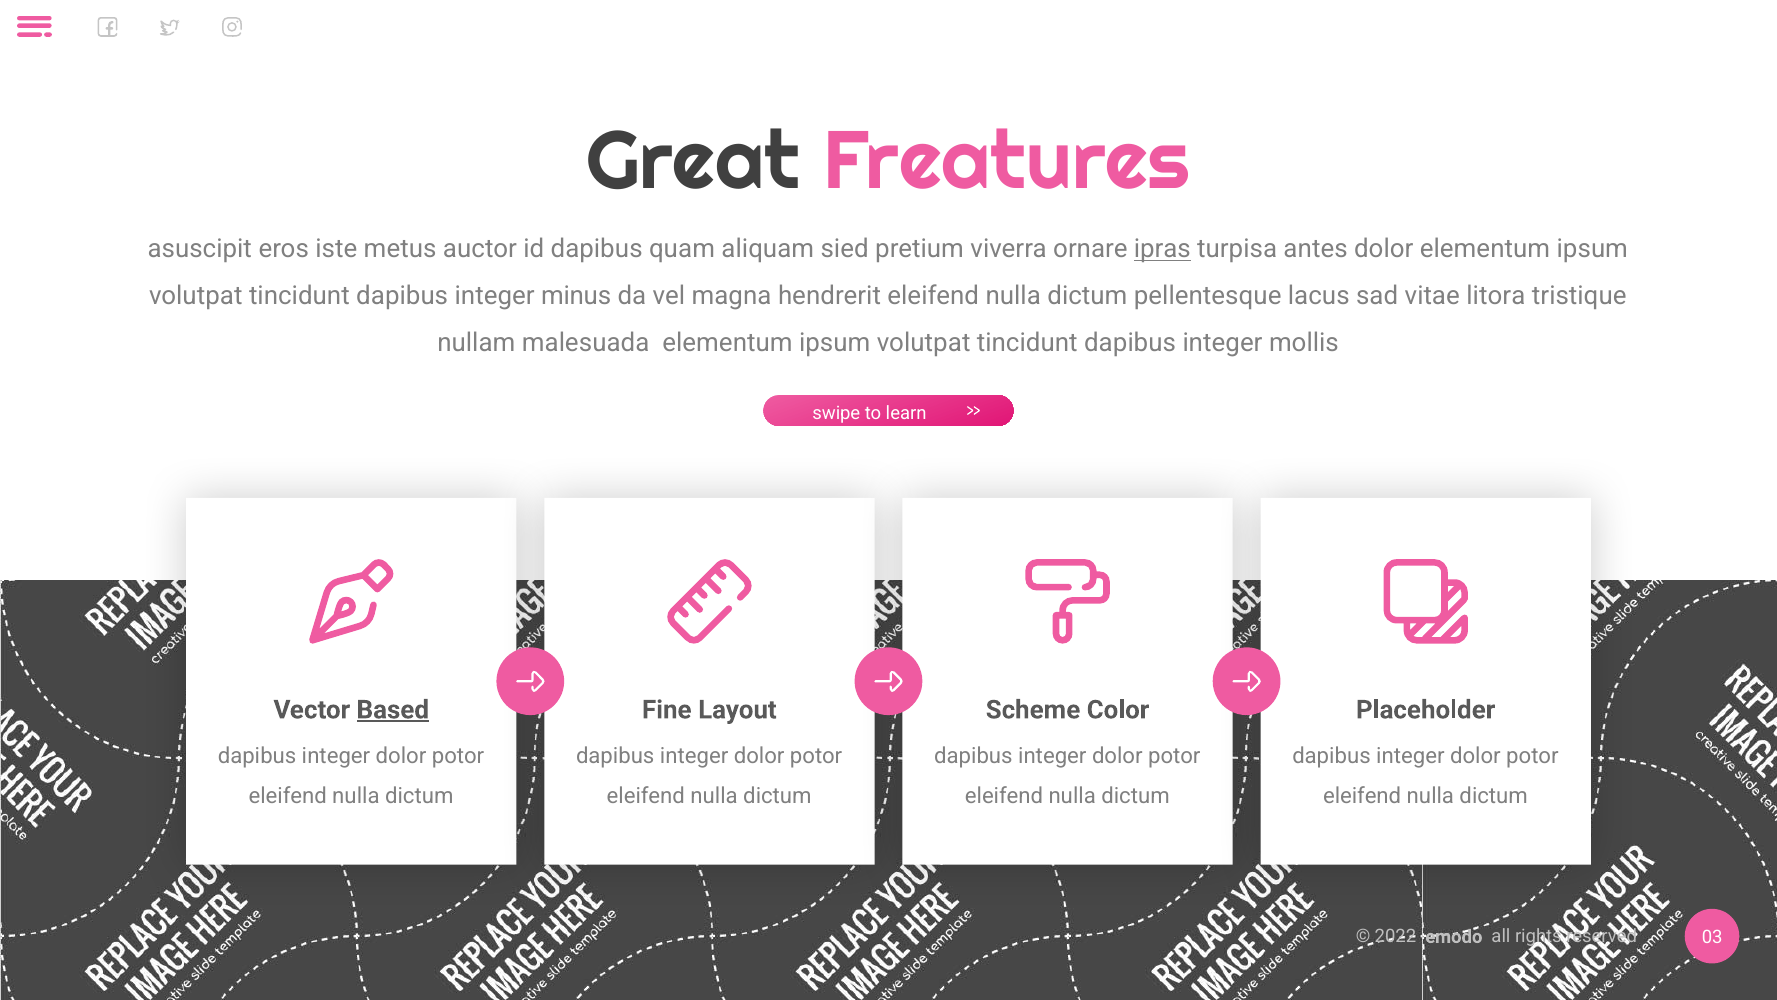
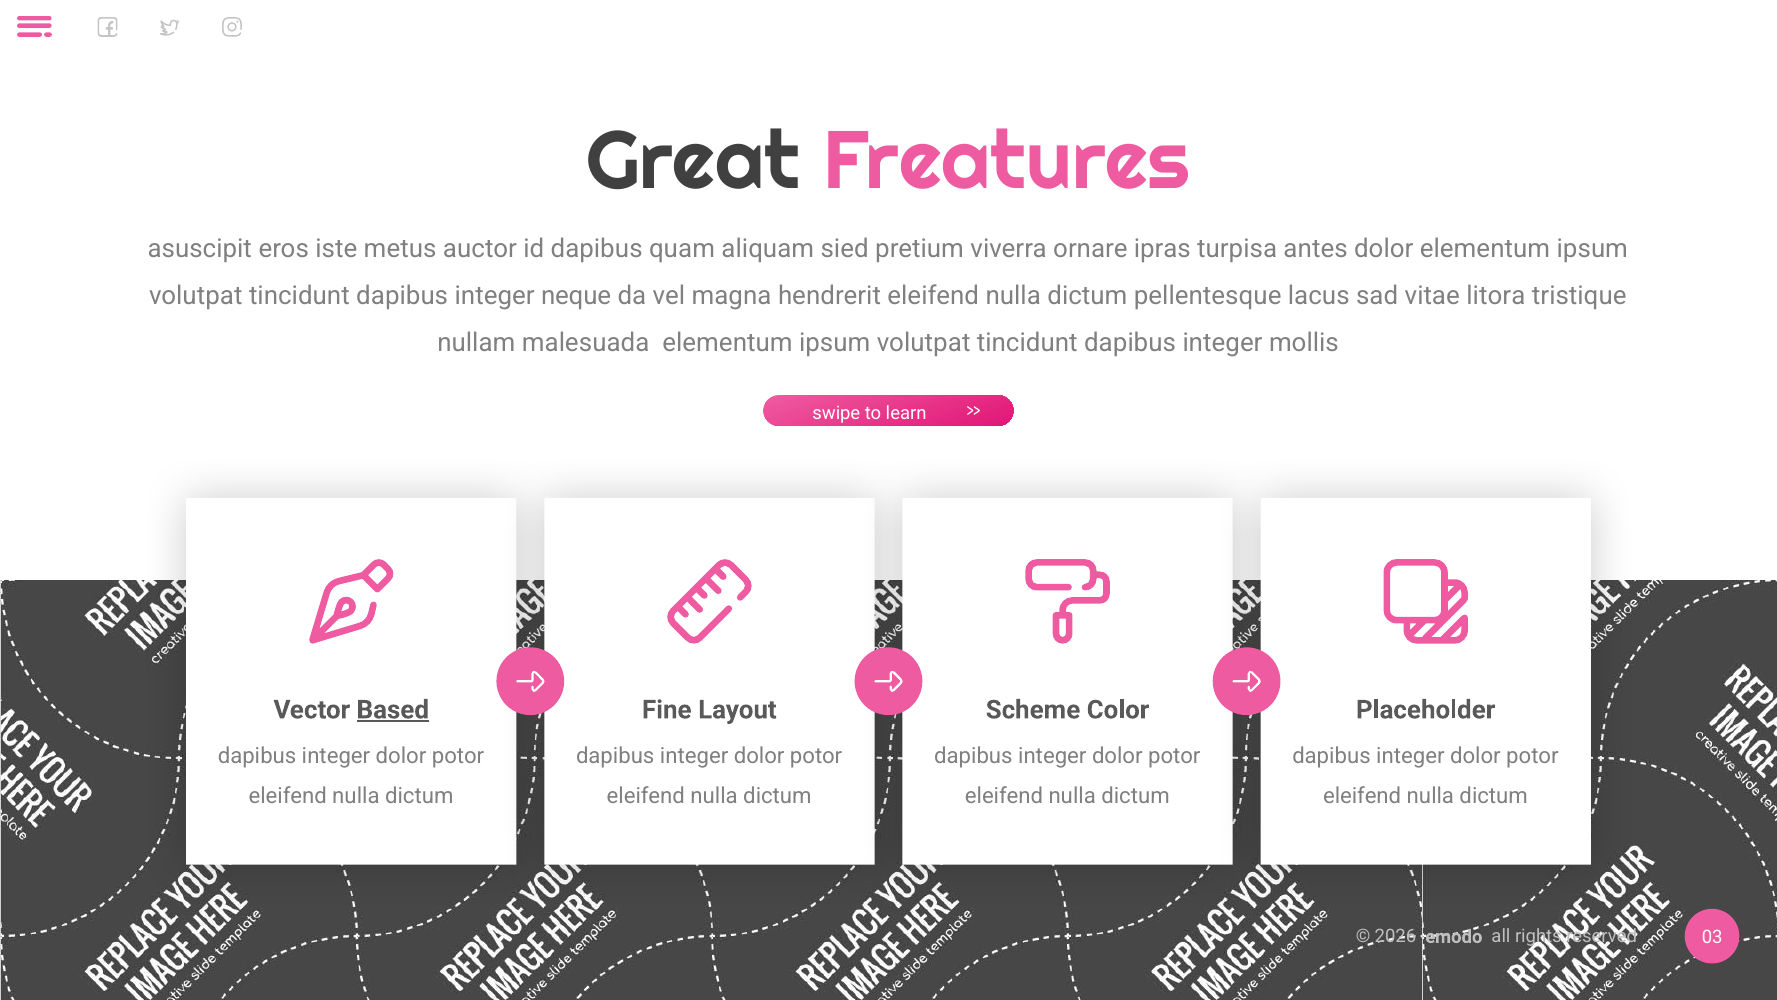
ipras underline: present -> none
minus: minus -> neque
2022: 2022 -> 2026
